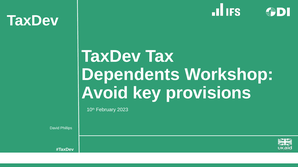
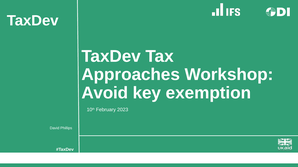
Dependents: Dependents -> Approaches
provisions: provisions -> exemption
